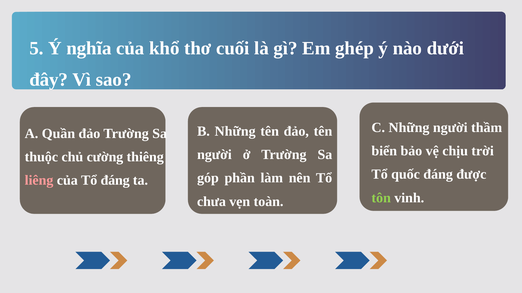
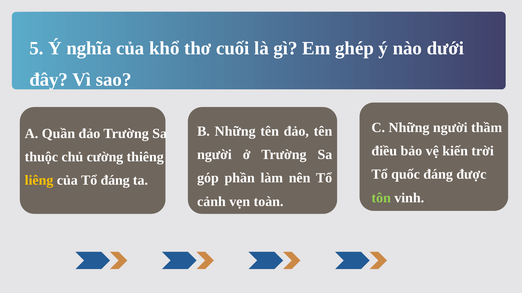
biển: biển -> điều
chịu: chịu -> kiến
liêng colour: pink -> yellow
chưa: chưa -> cảnh
